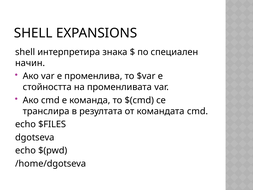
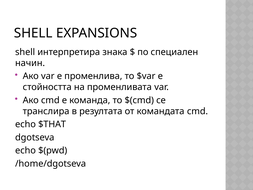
$FILES: $FILES -> $THAT
